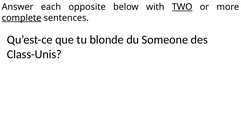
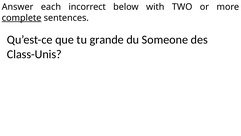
opposite: opposite -> incorrect
TWO underline: present -> none
blonde: blonde -> grande
